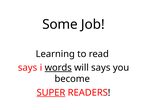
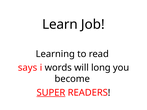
Some: Some -> Learn
words underline: present -> none
will says: says -> long
